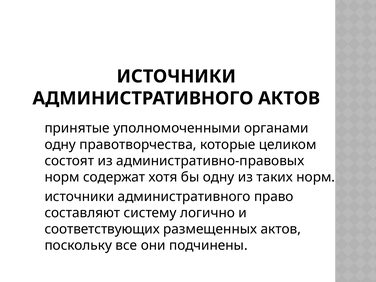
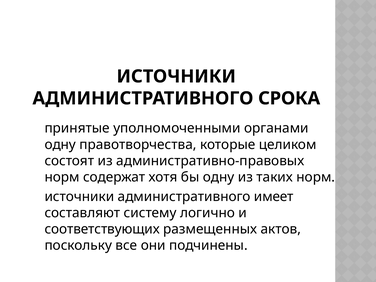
АДМИНИСТРАТИВНОГО АКТОВ: АКТОВ -> СРОКА
право: право -> имеет
